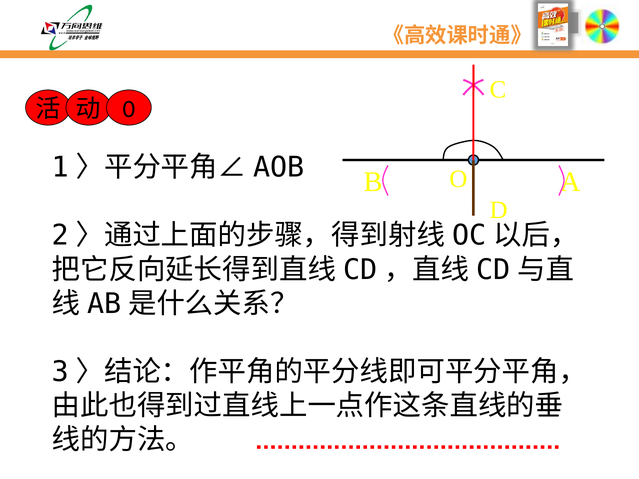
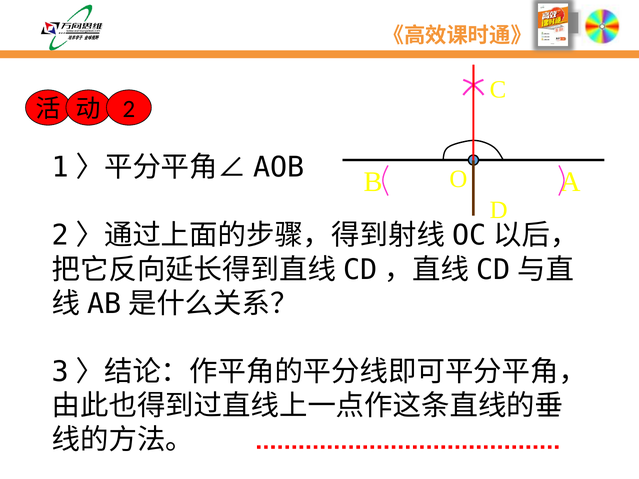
0: 0 -> 2
